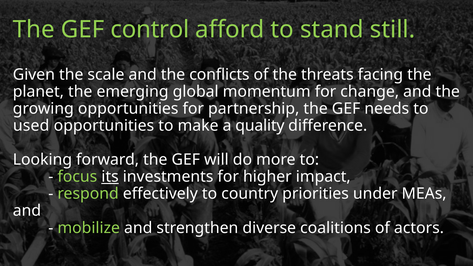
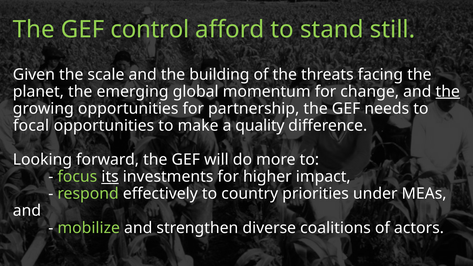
conflicts: conflicts -> building
the at (448, 92) underline: none -> present
used: used -> focal
